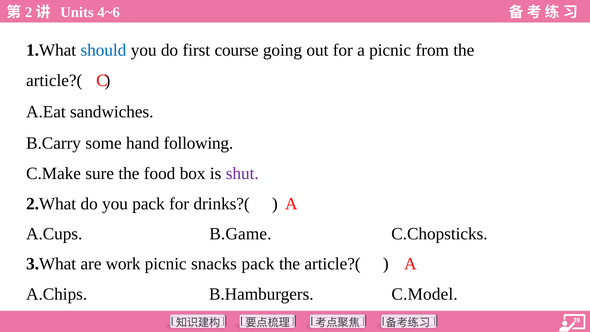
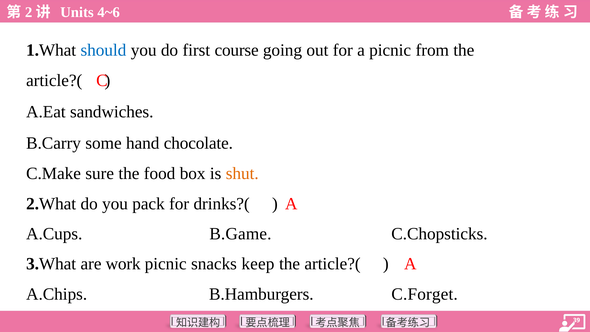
following: following -> chocolate
shut colour: purple -> orange
snacks pack: pack -> keep
C.Model: C.Model -> C.Forget
